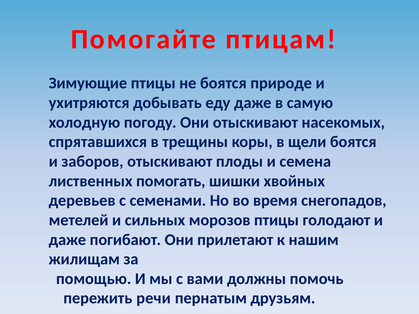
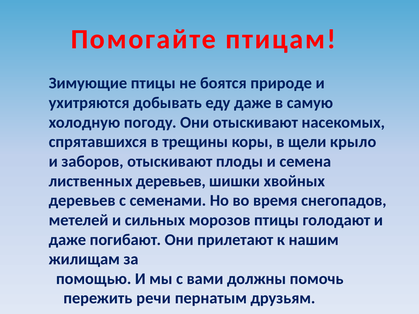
щели боятся: боятся -> крыло
лиственных помогать: помогать -> деревьев
